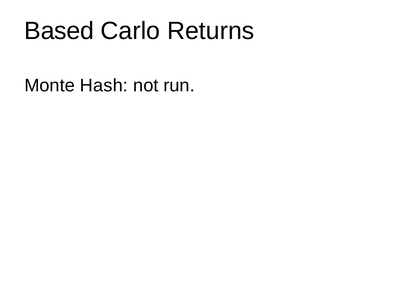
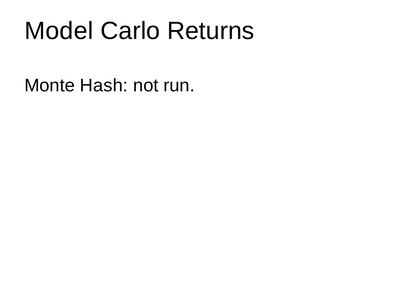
Based: Based -> Model
